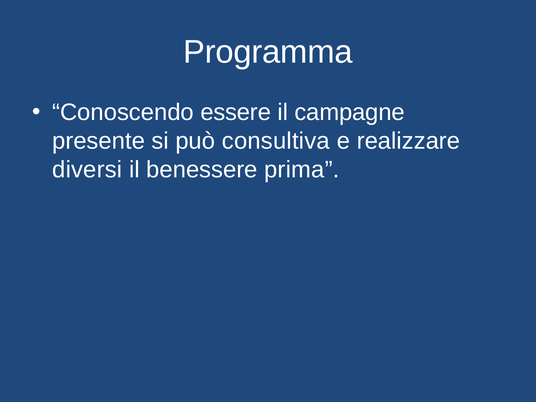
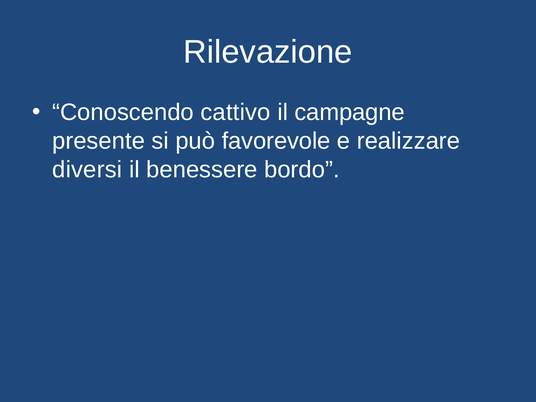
Programma: Programma -> Rilevazione
essere: essere -> cattivo
consultiva: consultiva -> favorevole
prima: prima -> bordo
